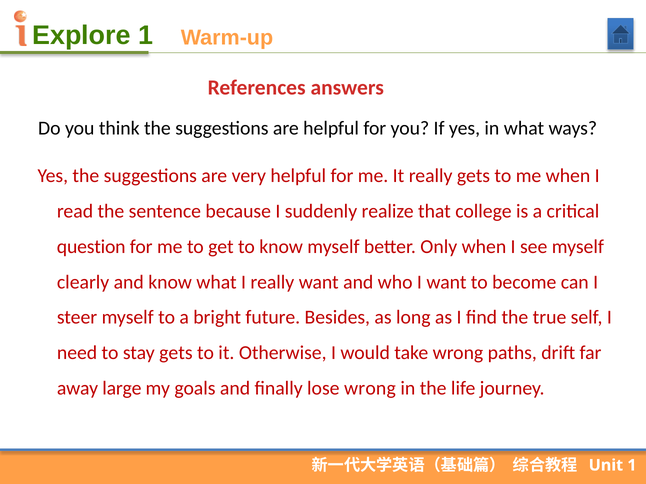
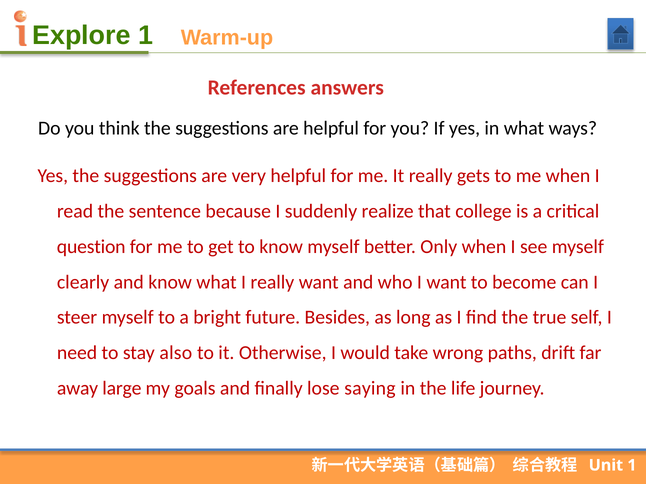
stay gets: gets -> also
lose wrong: wrong -> saying
